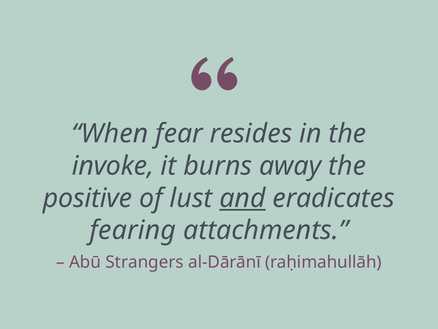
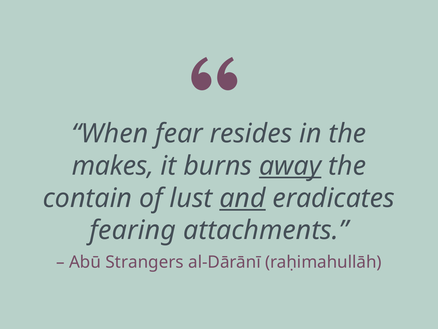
invoke: invoke -> makes
away underline: none -> present
positive: positive -> contain
